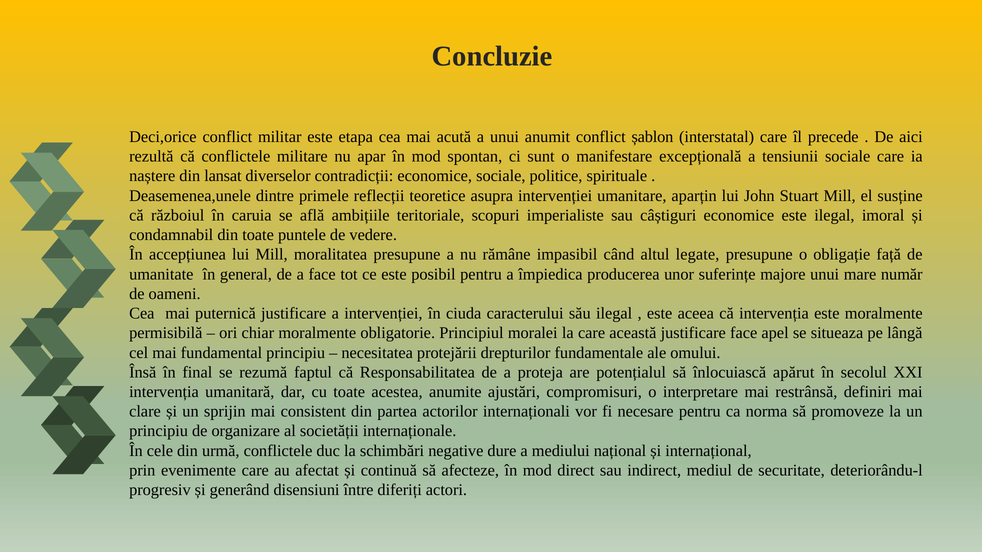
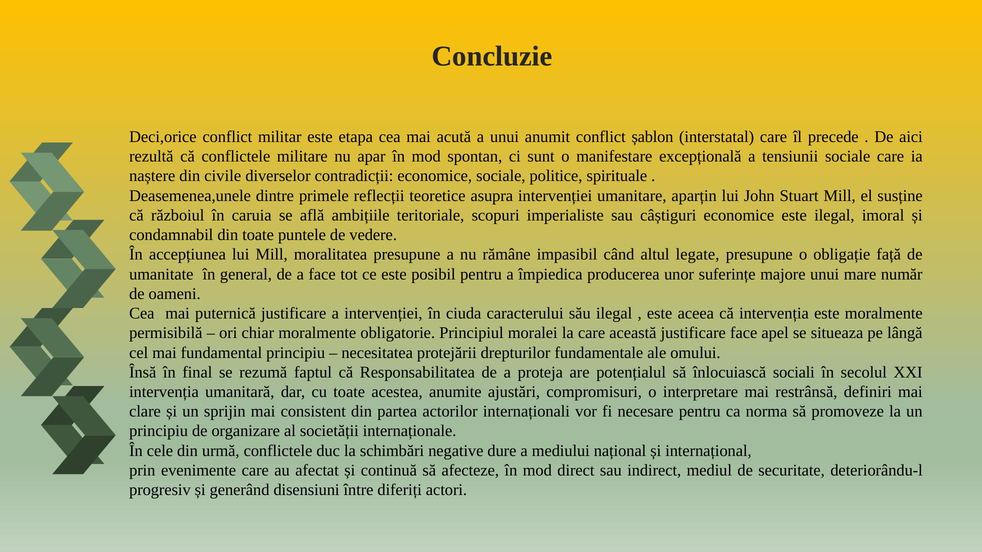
lansat: lansat -> civile
apărut: apărut -> sociali
